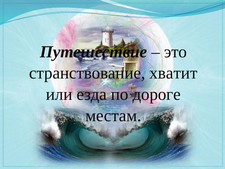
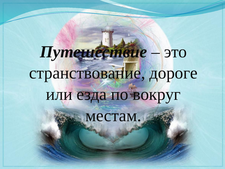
хватит: хватит -> дороге
дороге: дороге -> вокруг
